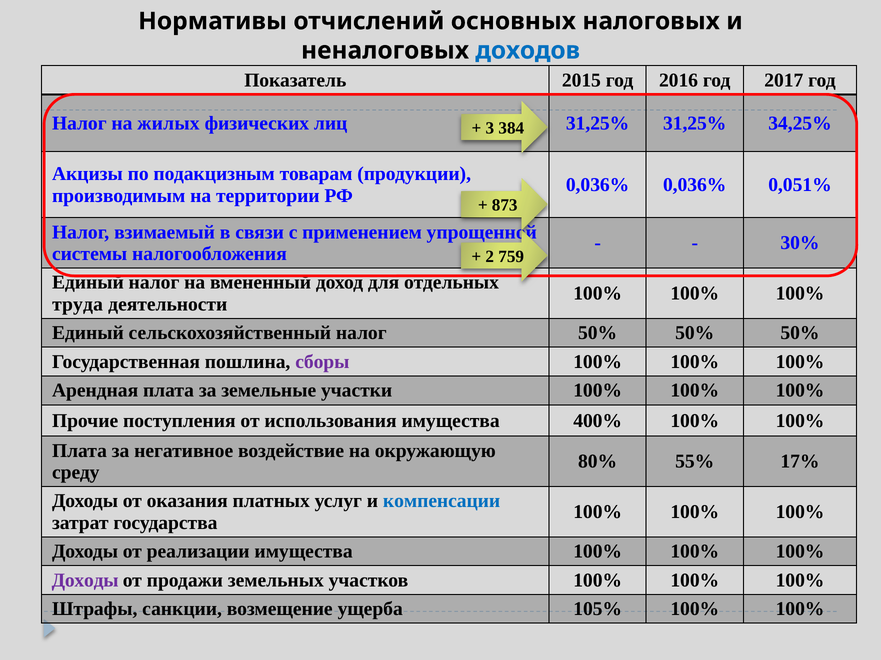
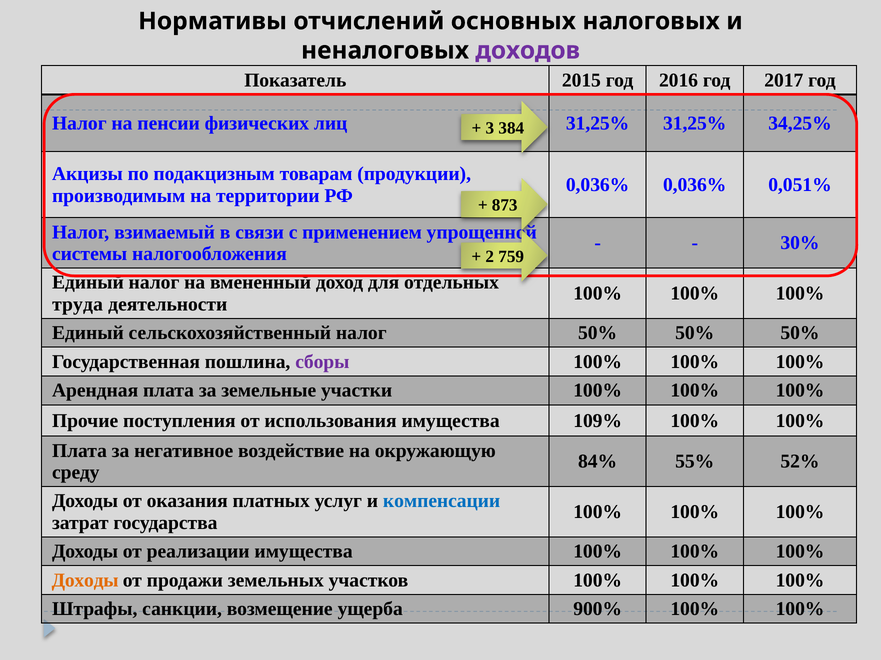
доходов colour: blue -> purple
жилых: жилых -> пенсии
400%: 400% -> 109%
80%: 80% -> 84%
17%: 17% -> 52%
Доходы at (85, 581) colour: purple -> orange
105%: 105% -> 900%
